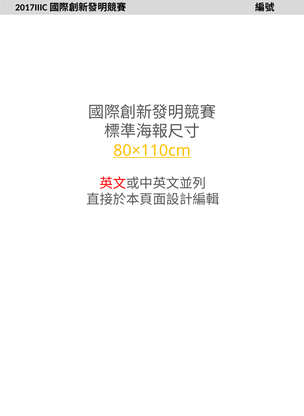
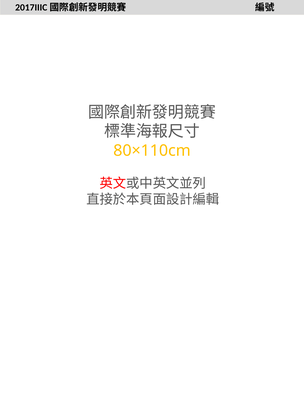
80×110cm underline: present -> none
